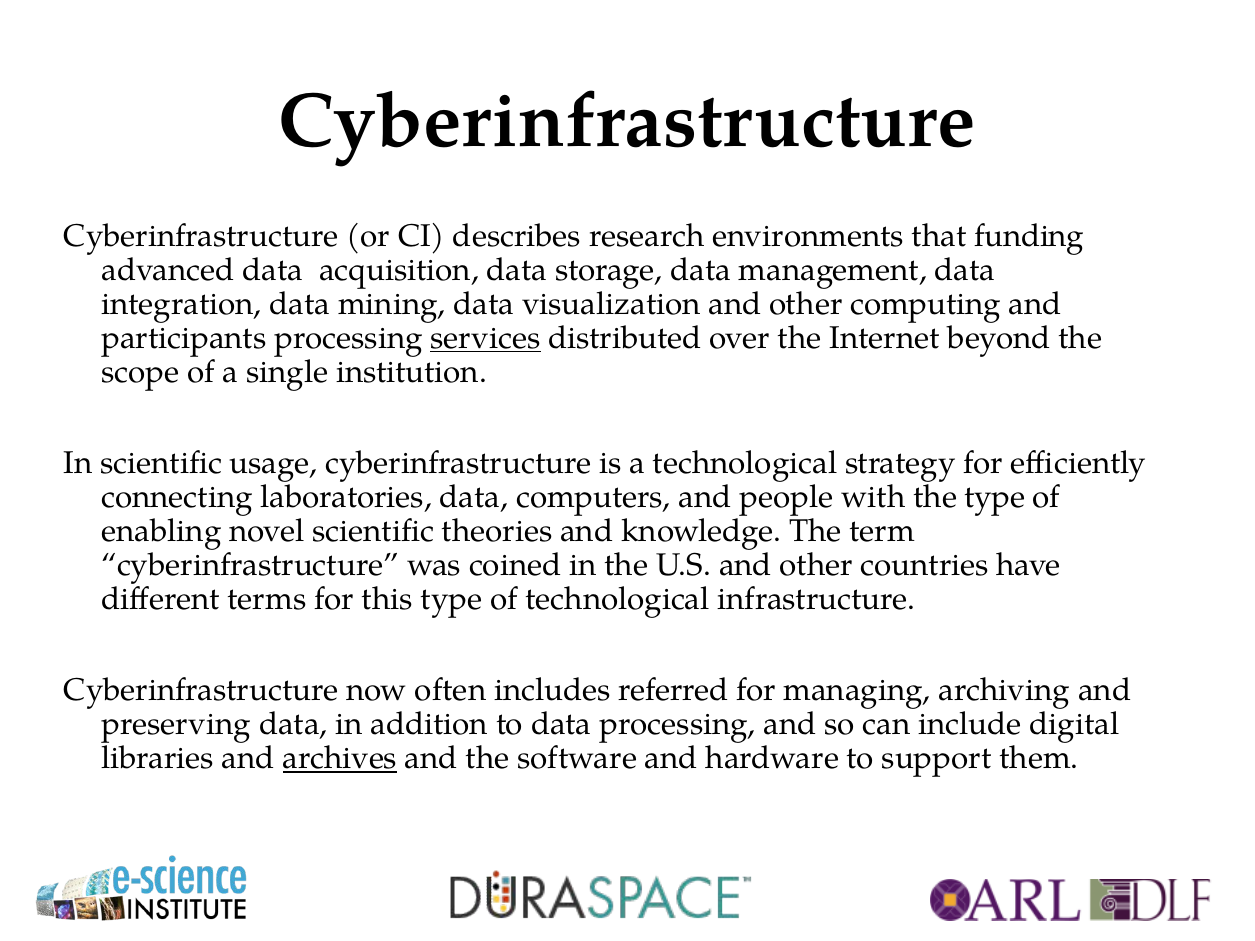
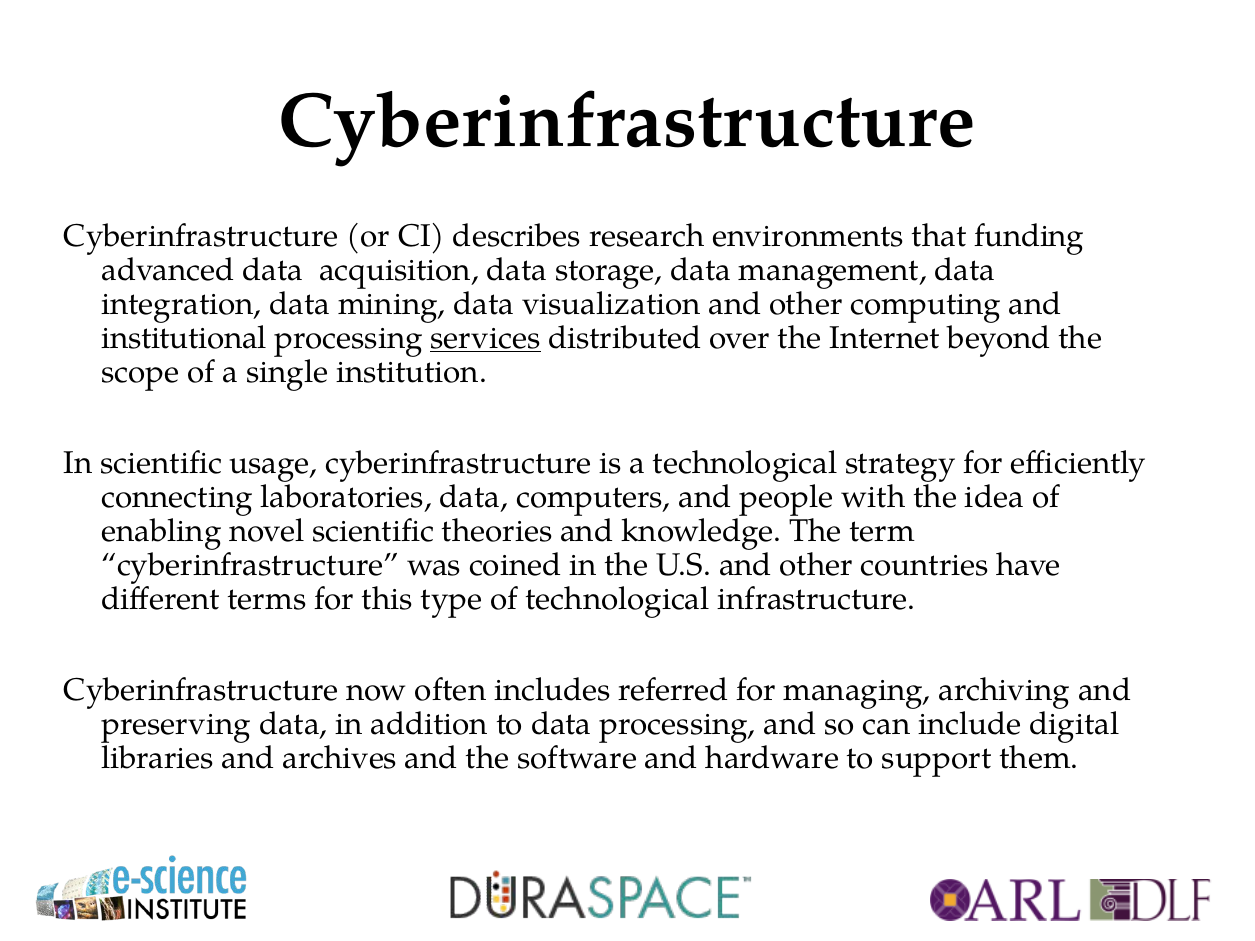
participants: participants -> institutional
the type: type -> idea
archives underline: present -> none
